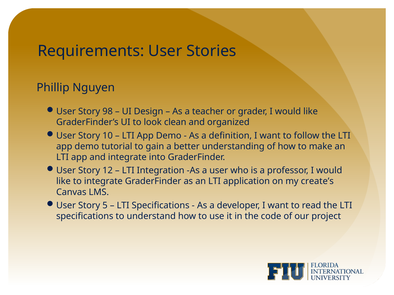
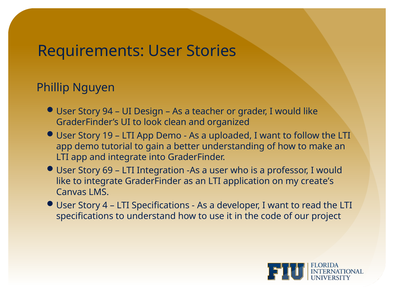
98: 98 -> 94
10: 10 -> 19
definition: definition -> uploaded
12: 12 -> 69
5: 5 -> 4
